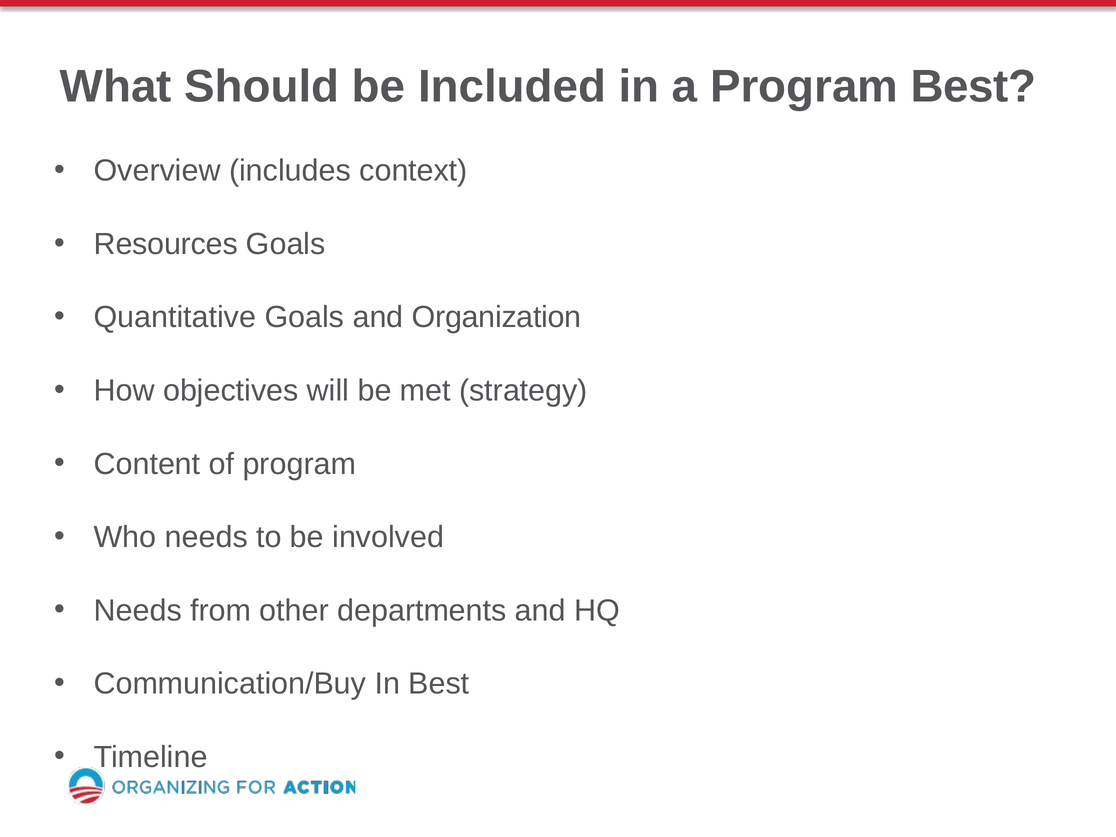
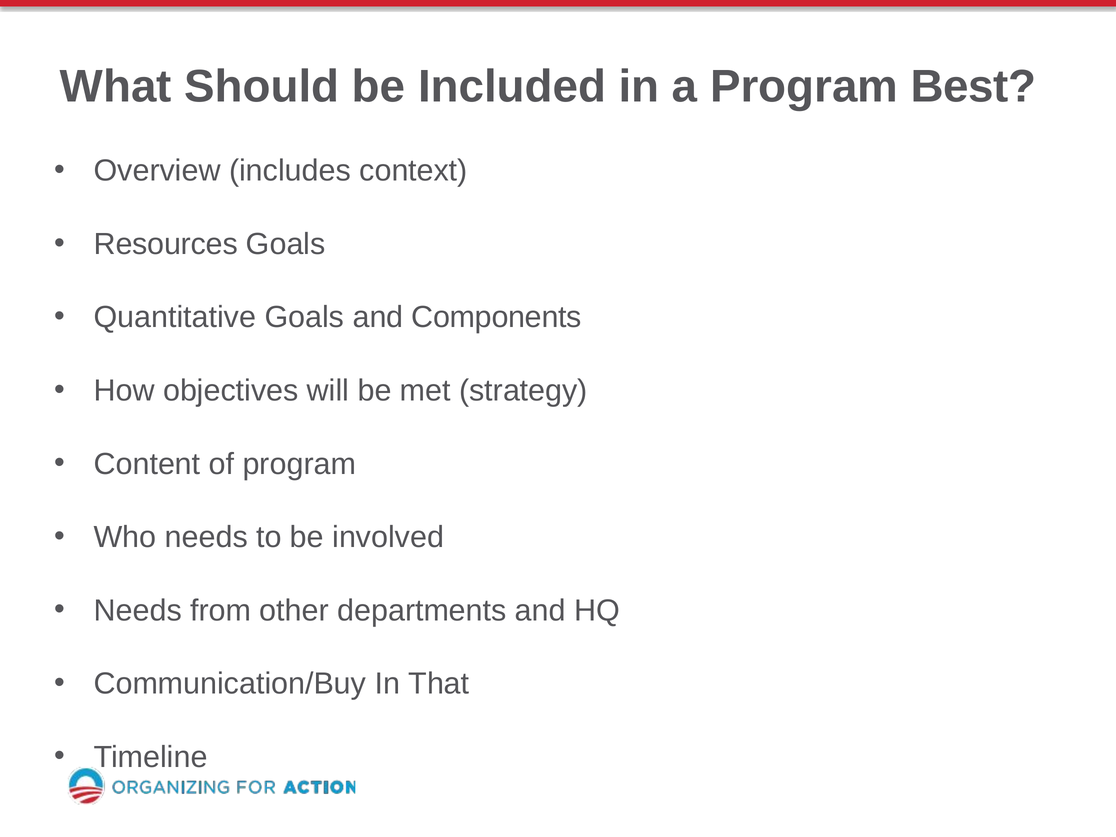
Organization: Organization -> Components
In Best: Best -> That
